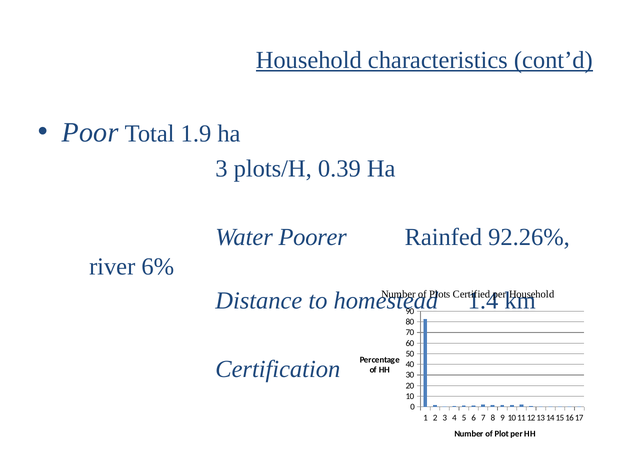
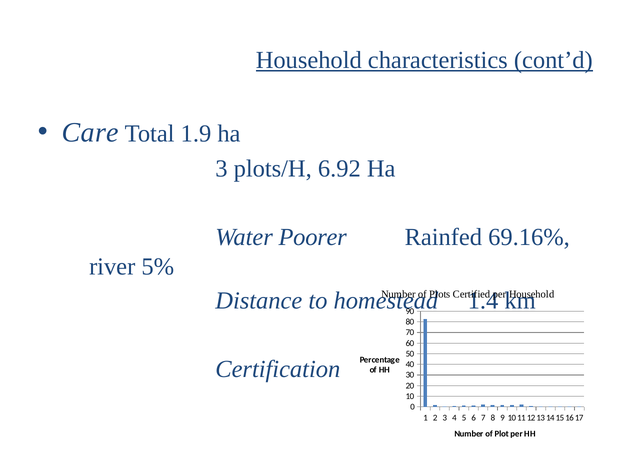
Poor: Poor -> Care
0.39: 0.39 -> 6.92
92.26%: 92.26% -> 69.16%
6%: 6% -> 5%
